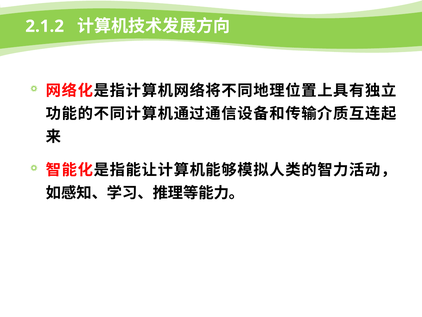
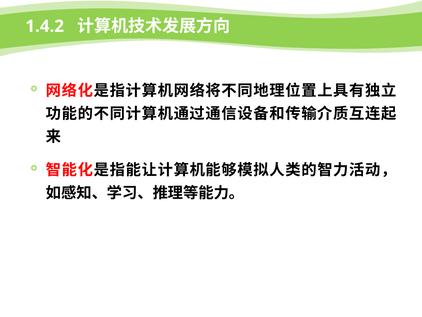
2.1.2: 2.1.2 -> 1.4.2
